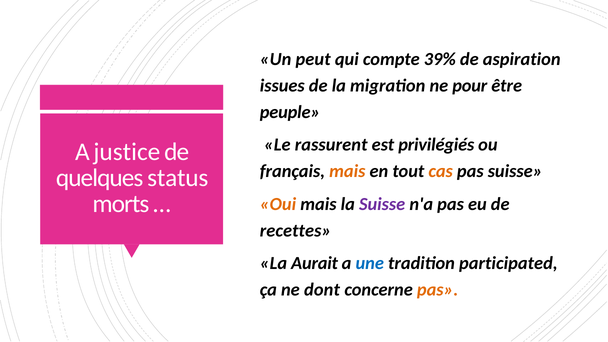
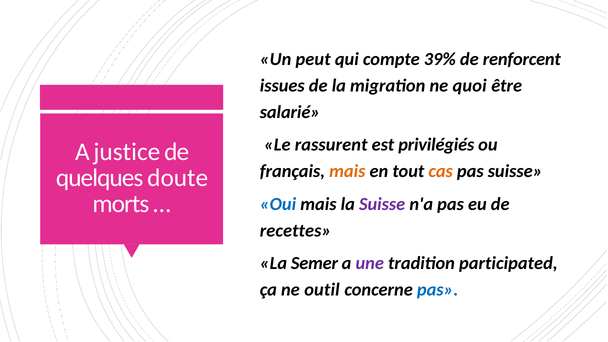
aspiration: aspiration -> renforcent
pour: pour -> quoi
peuple: peuple -> salarié
status: status -> doute
Oui colour: orange -> blue
Aurait: Aurait -> Semer
une colour: blue -> purple
dont: dont -> outil
pas at (438, 290) colour: orange -> blue
